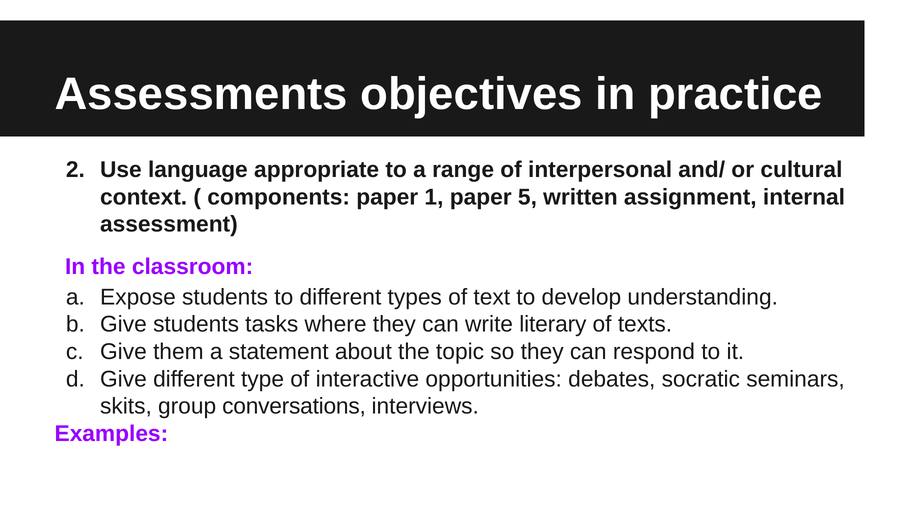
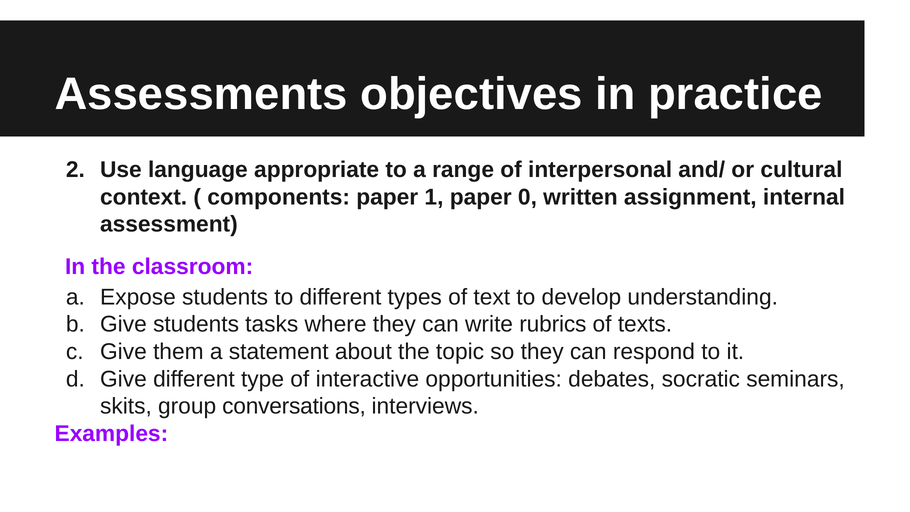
5: 5 -> 0
literary: literary -> rubrics
